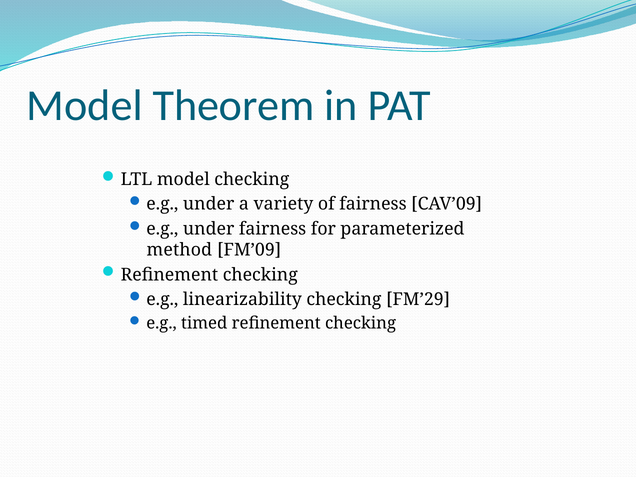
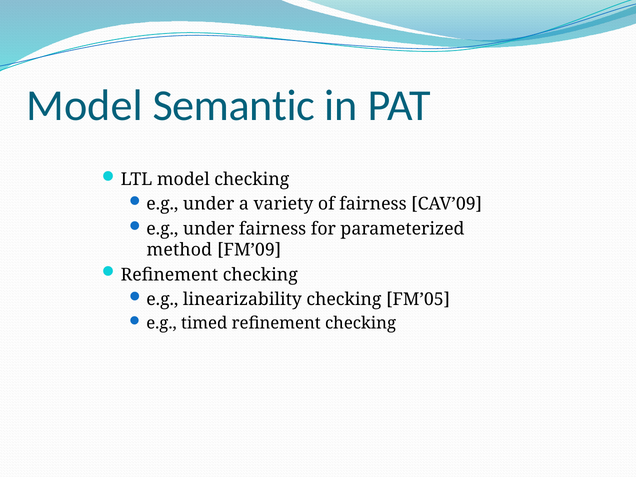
Theorem: Theorem -> Semantic
FM’29: FM’29 -> FM’05
